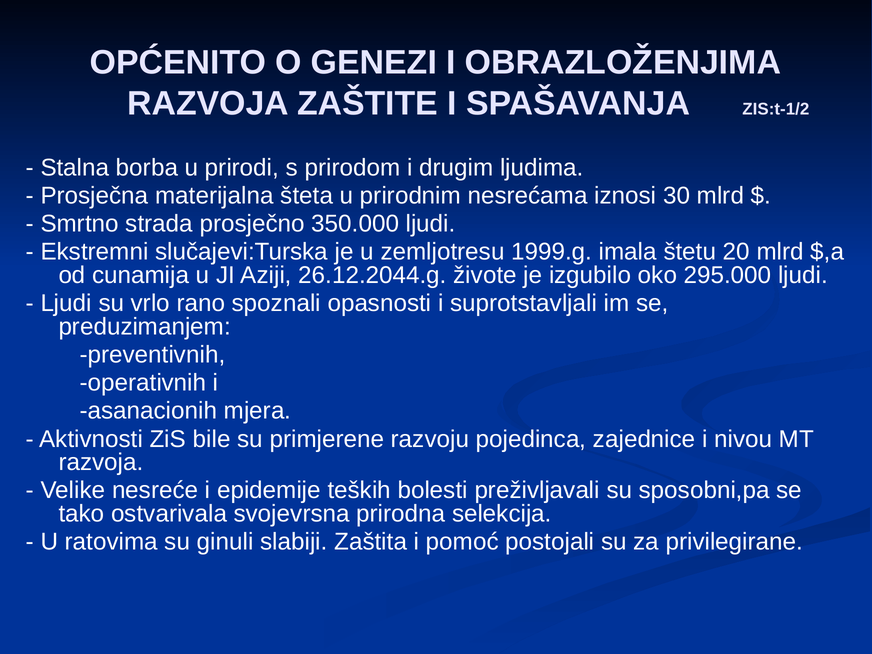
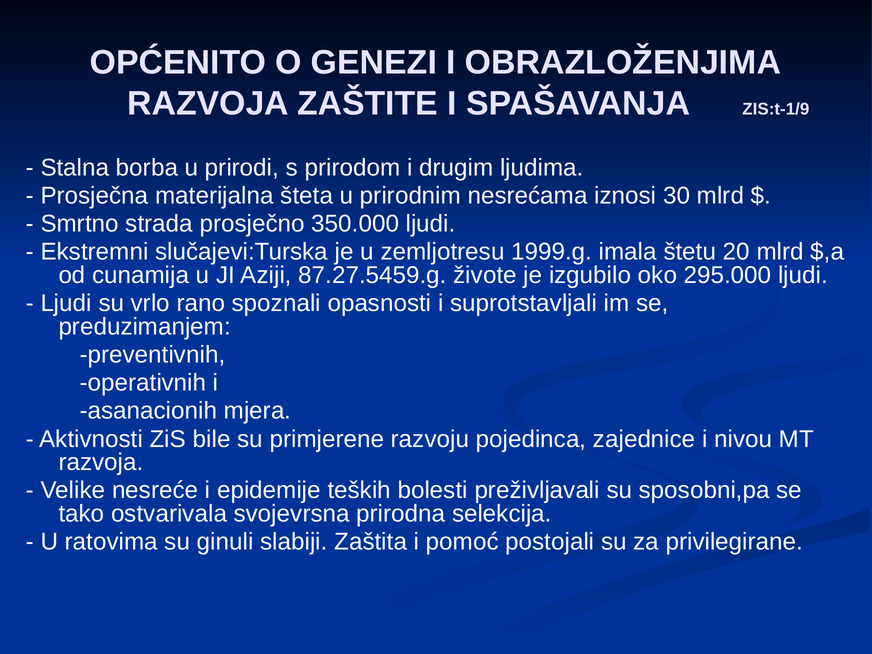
ZIS:t-1/2: ZIS:t-1/2 -> ZIS:t-1/9
26.12.2044.g: 26.12.2044.g -> 87.27.5459.g
